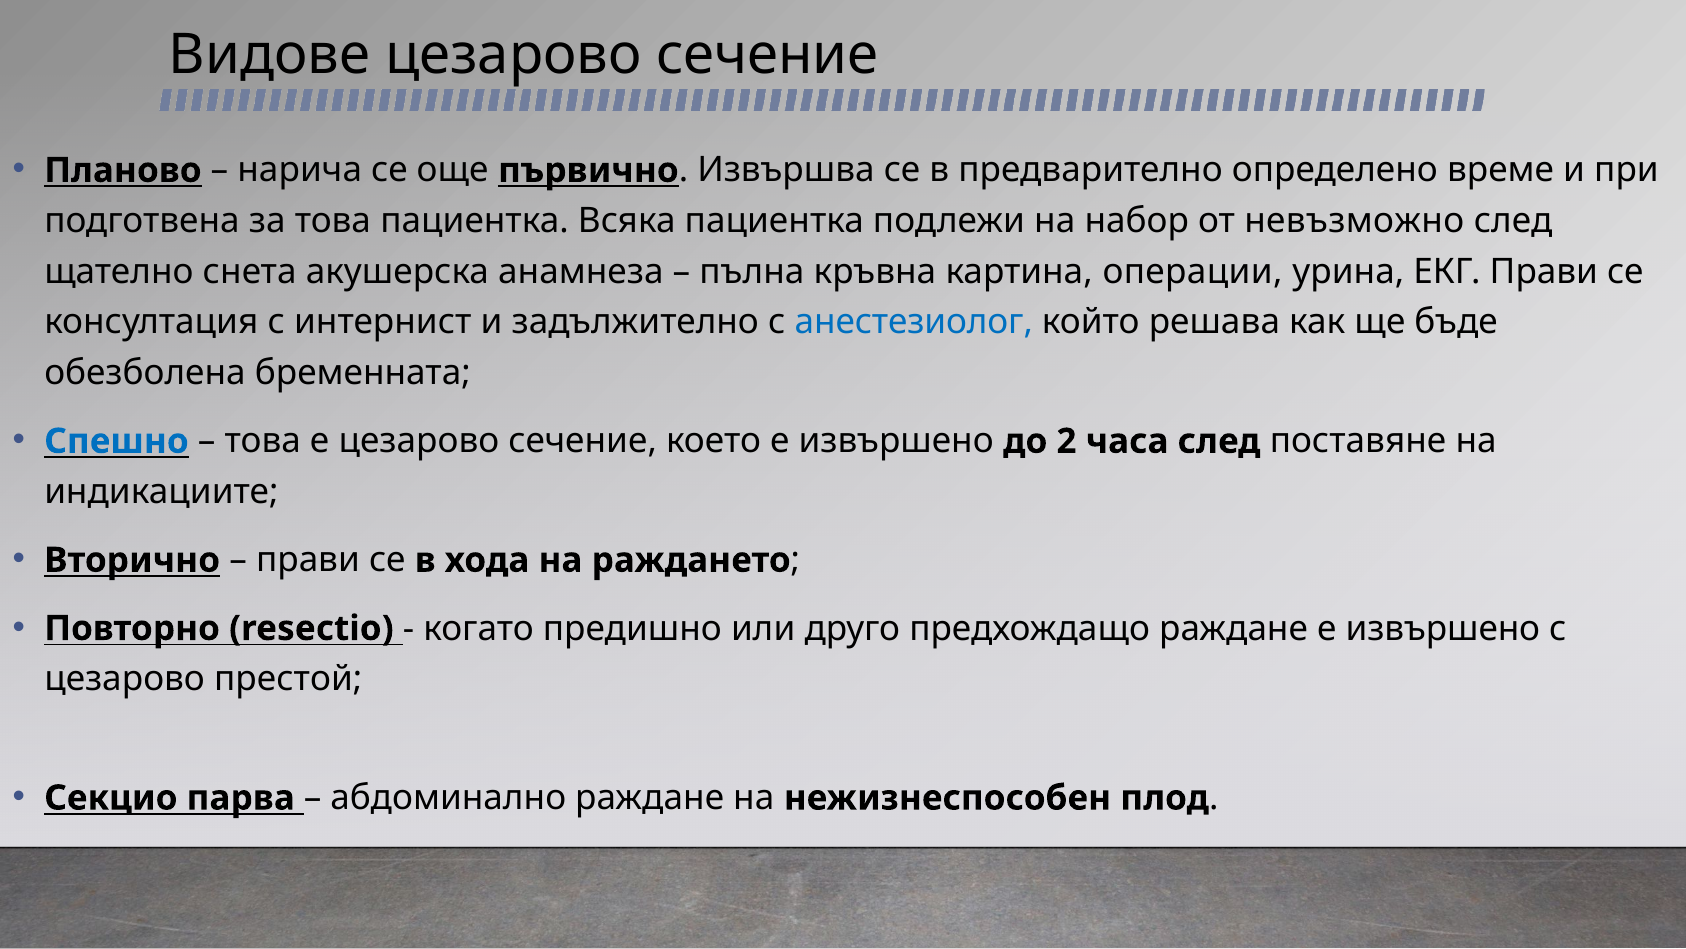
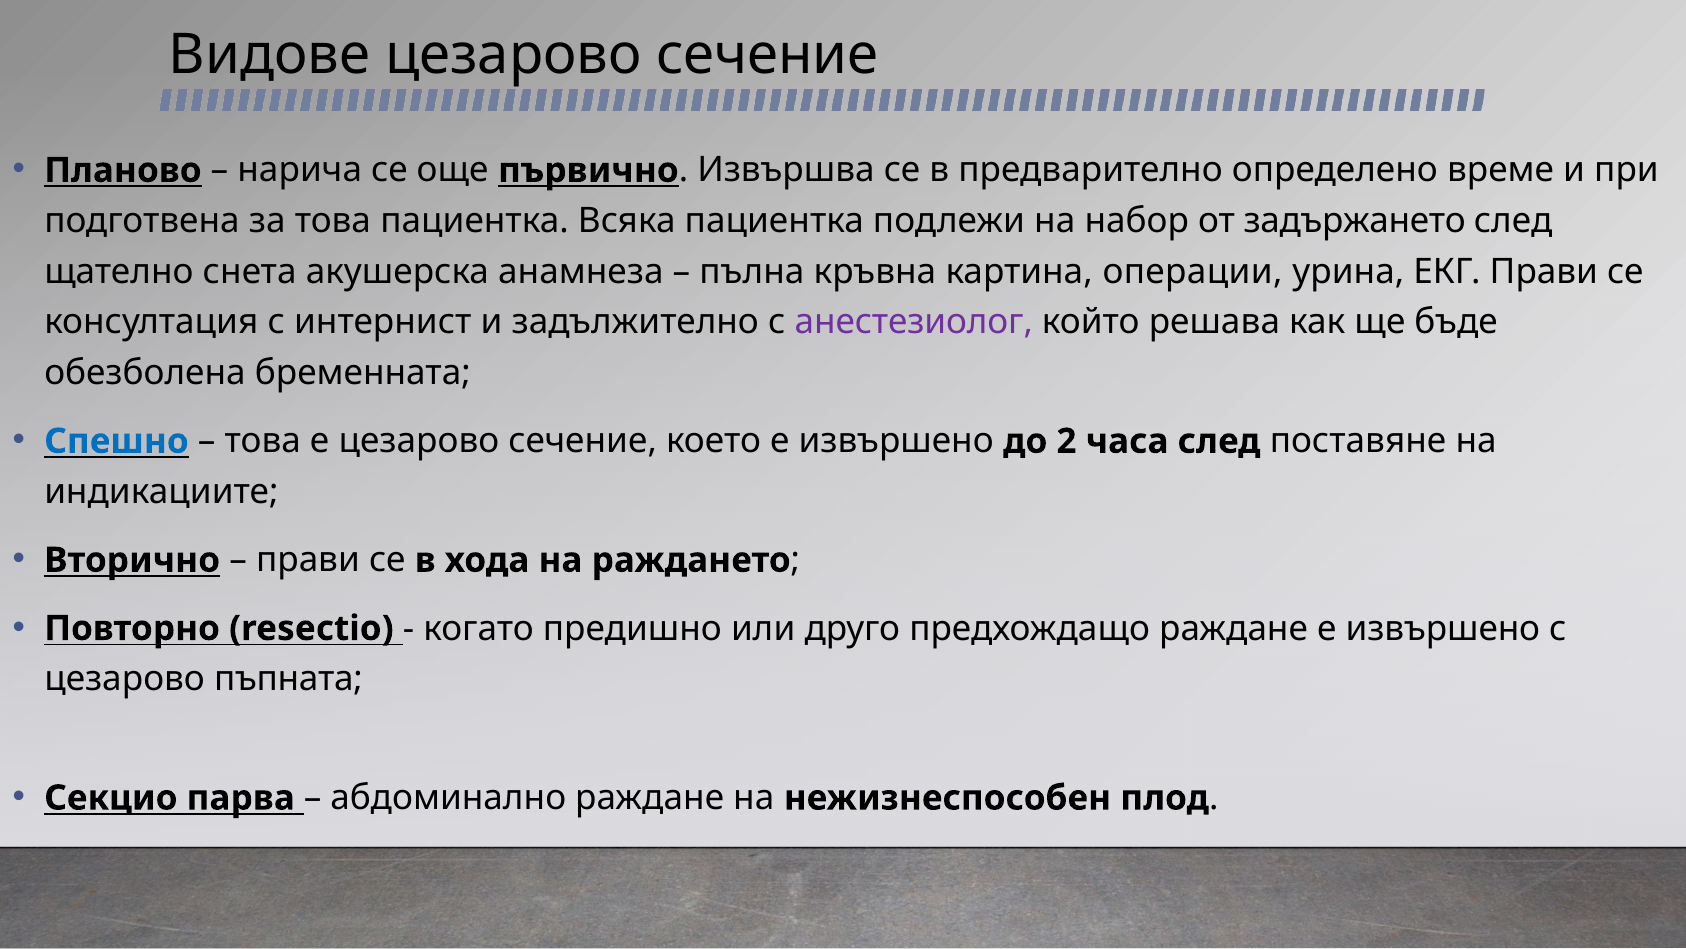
невъзможно: невъзможно -> задържането
анестезиолог colour: blue -> purple
престой: престой -> пъпната
